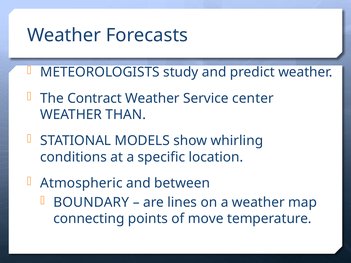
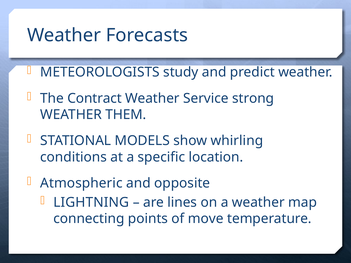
center: center -> strong
THAN: THAN -> THEM
between: between -> opposite
BOUNDARY: BOUNDARY -> LIGHTNING
